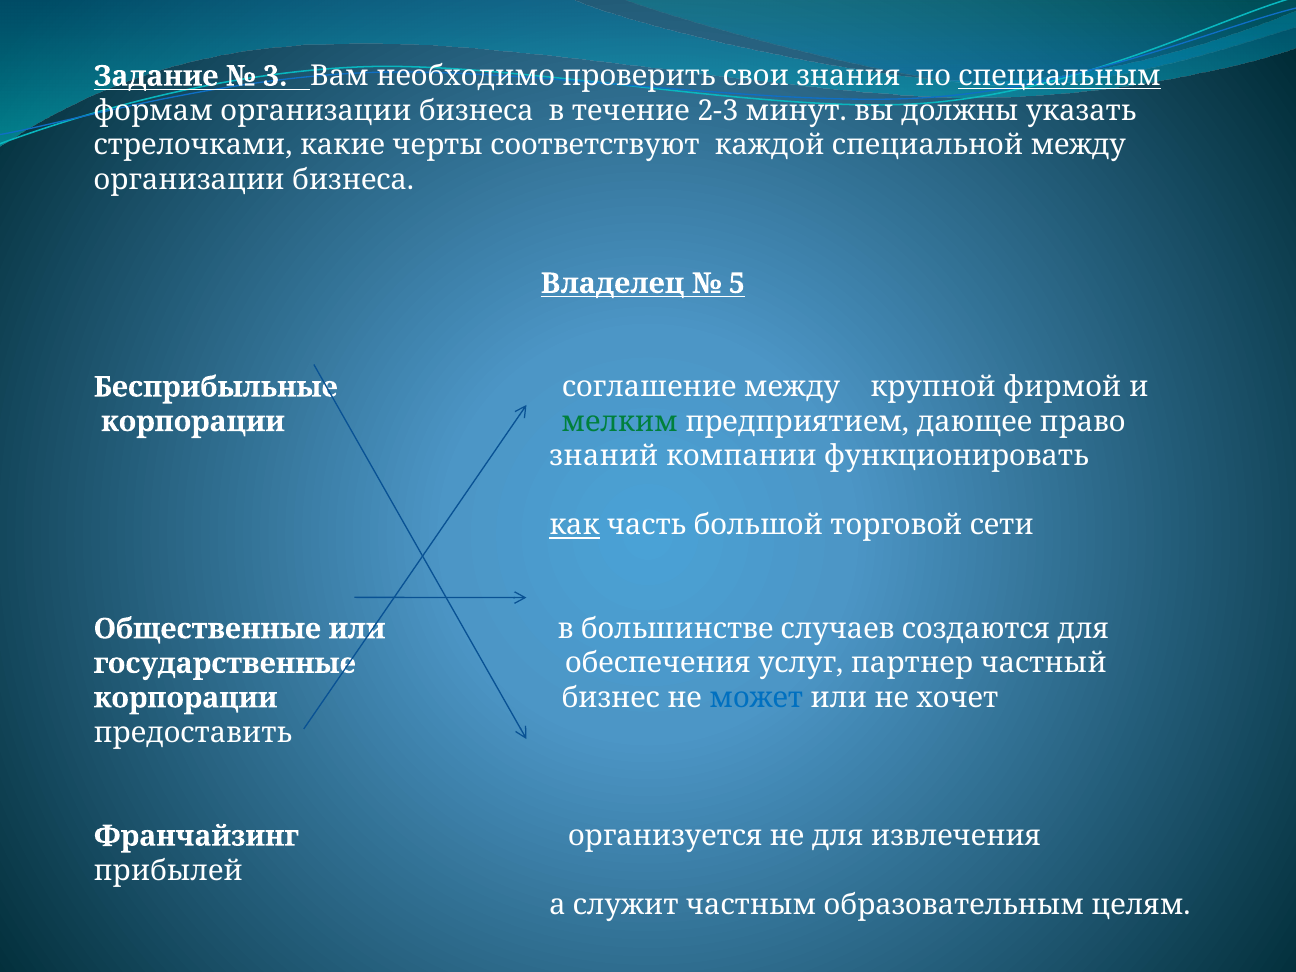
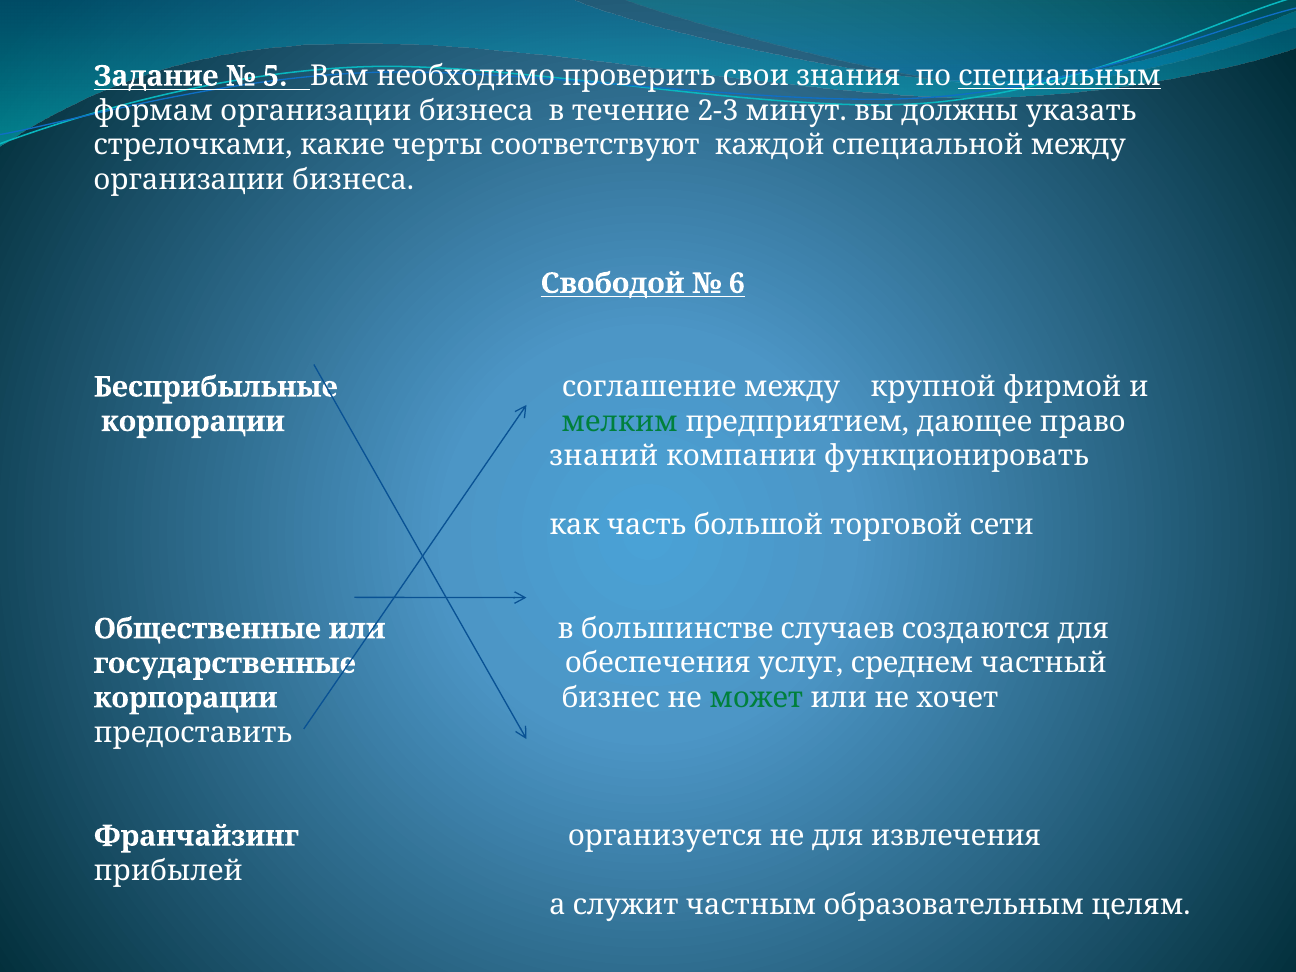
3: 3 -> 5
Владелец: Владелец -> Свободой
5: 5 -> 6
как underline: present -> none
партнер: партнер -> среднем
может colour: blue -> green
